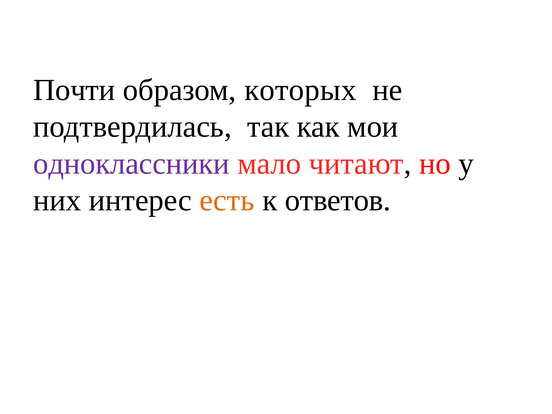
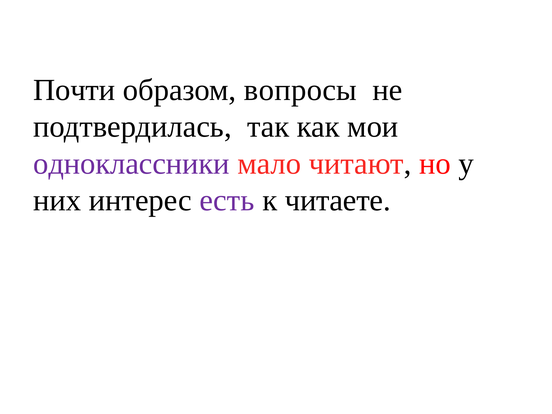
которых: которых -> вопросы
есть colour: orange -> purple
ответов: ответов -> читаете
